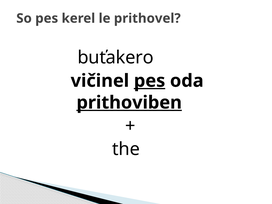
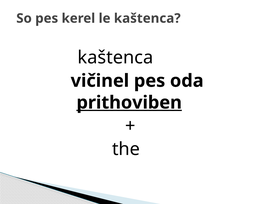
le prithovel: prithovel -> kaštenca
buťakero at (116, 58): buťakero -> kaštenca
pes at (150, 81) underline: present -> none
